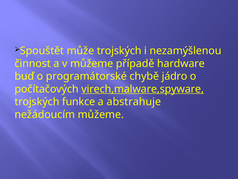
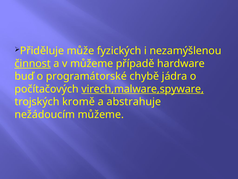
Spouštět: Spouštět -> Přiděluje
může trojských: trojských -> fyzických
činnost underline: none -> present
jádro: jádro -> jádra
funkce: funkce -> kromě
